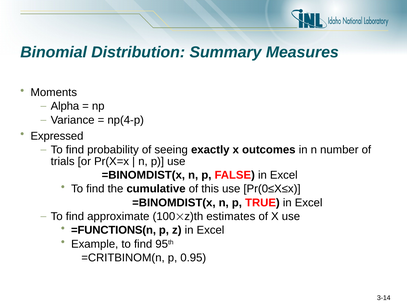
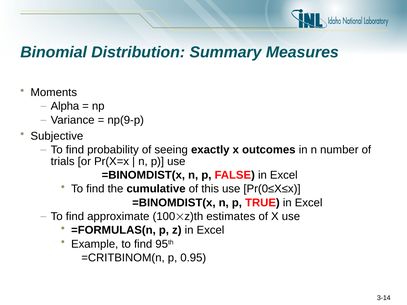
np(4-p: np(4-p -> np(9-p
Expressed: Expressed -> Subjective
=FUNCTIONS(n: =FUNCTIONS(n -> =FORMULAS(n
